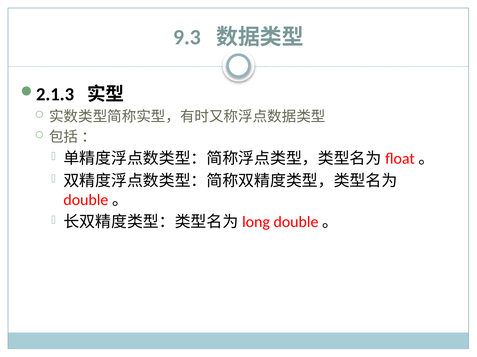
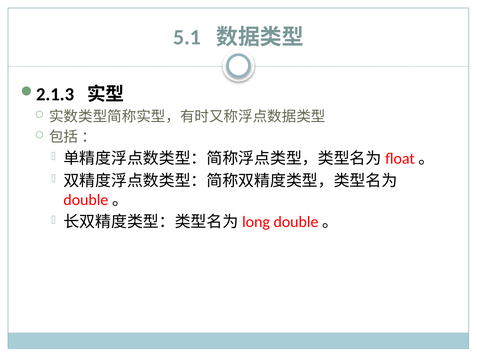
9.3: 9.3 -> 5.1
